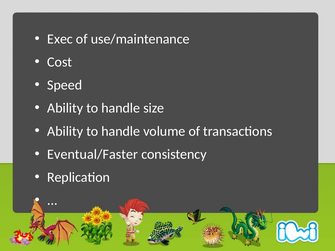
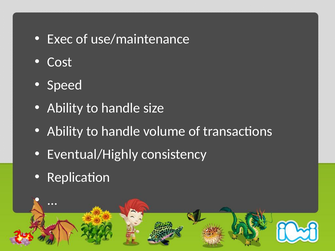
Eventual/Faster: Eventual/Faster -> Eventual/Highly
